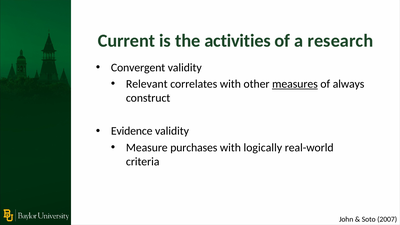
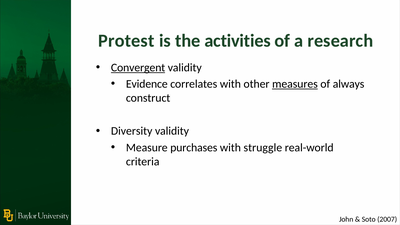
Current: Current -> Protest
Convergent underline: none -> present
Relevant: Relevant -> Evidence
Evidence: Evidence -> Diversity
logically: logically -> struggle
